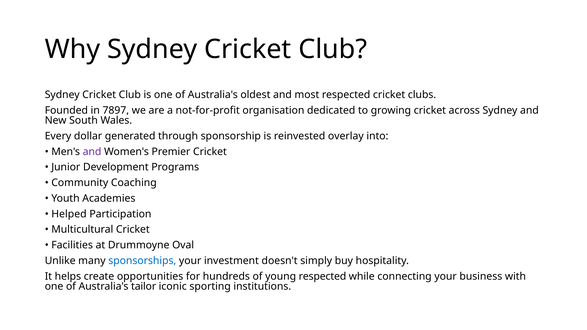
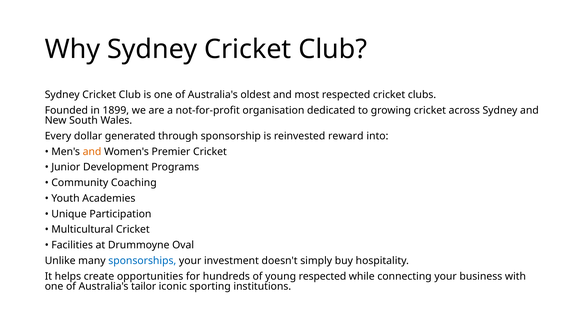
7897: 7897 -> 1899
overlay: overlay -> reward
and at (92, 152) colour: purple -> orange
Helped: Helped -> Unique
